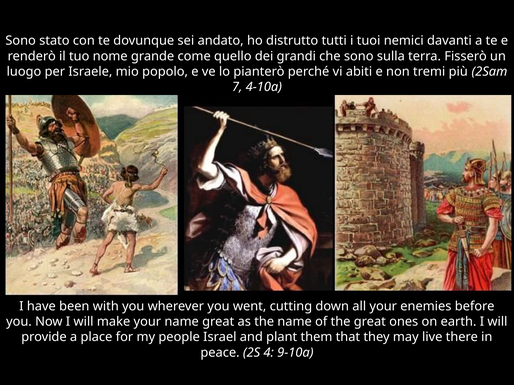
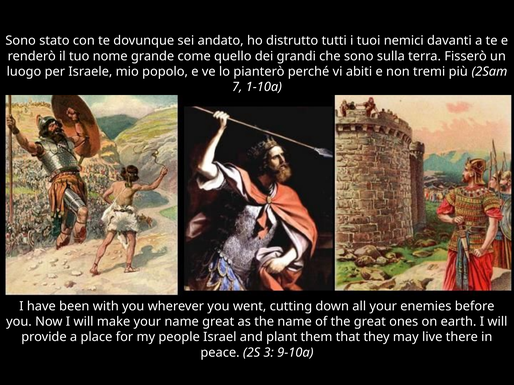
4-10a: 4-10a -> 1-10a
4: 4 -> 3
